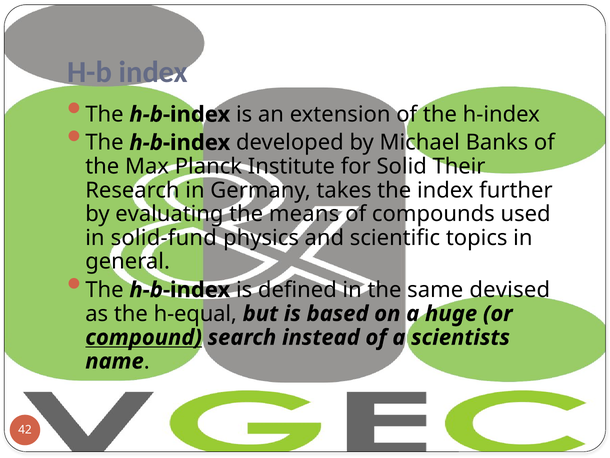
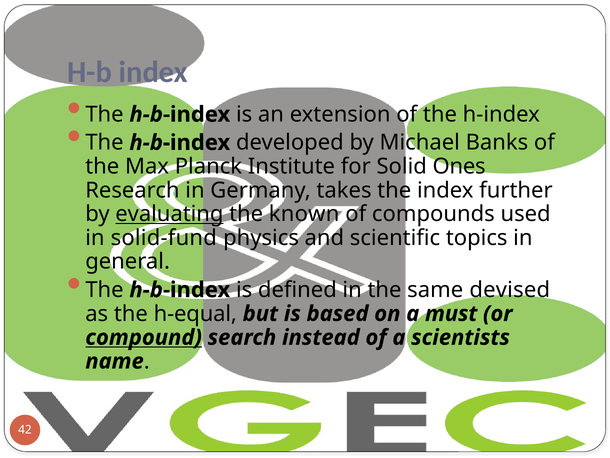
Their: Their -> Ones
evaluating underline: none -> present
means: means -> known
huge: huge -> must
